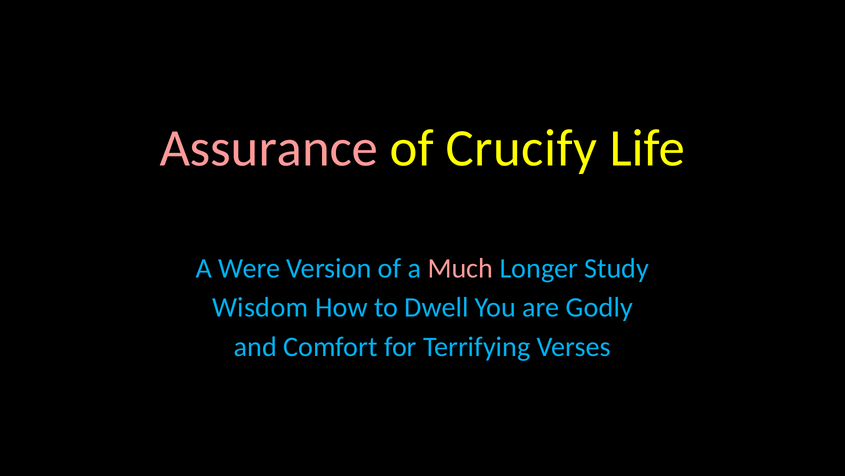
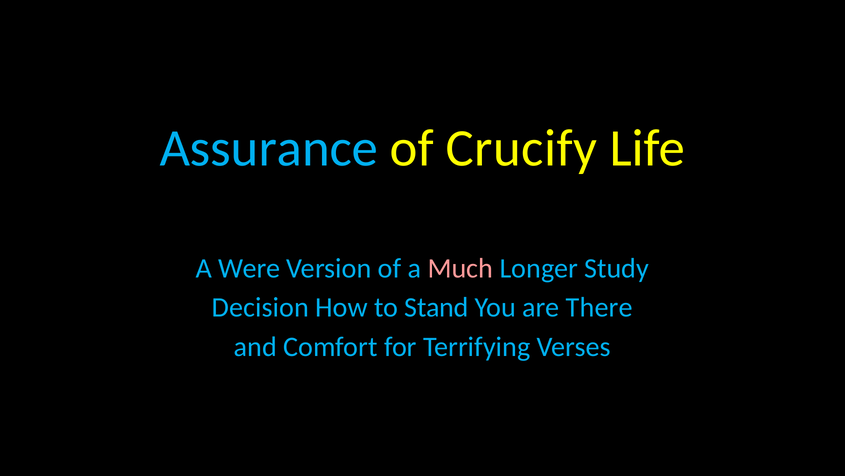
Assurance colour: pink -> light blue
Wisdom: Wisdom -> Decision
Dwell: Dwell -> Stand
Godly: Godly -> There
